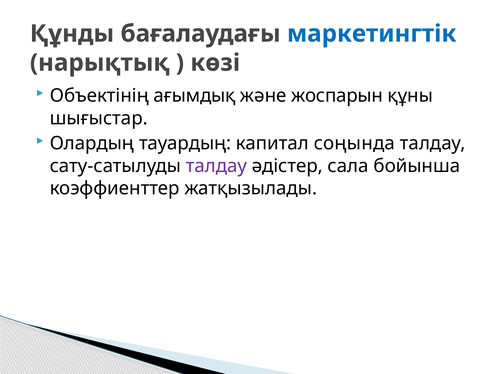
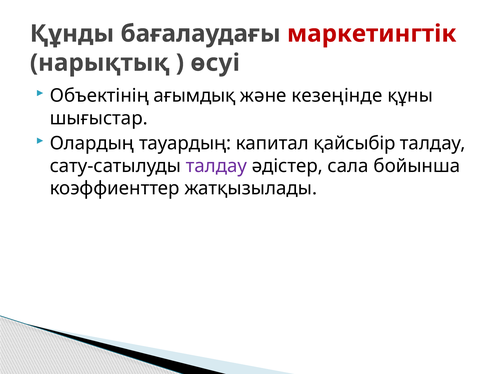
маркетингтік colour: blue -> red
көзі: көзі -> өсуі
жоспарын: жоспарын -> кезеңінде
соңында: соңында -> қайсыбір
